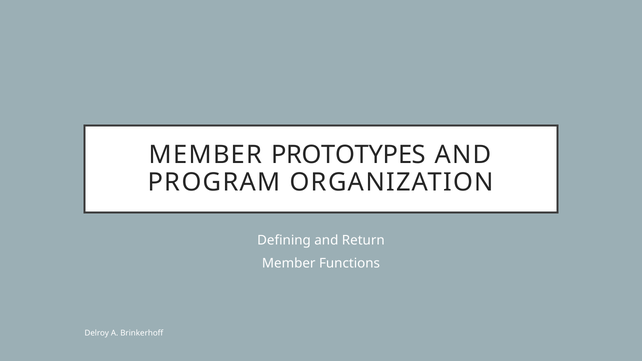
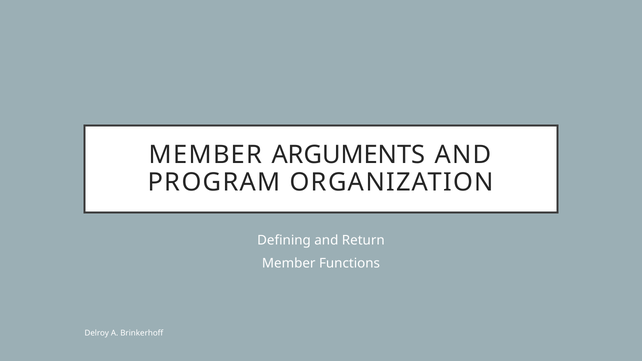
PROTOTYPES: PROTOTYPES -> ARGUMENTS
